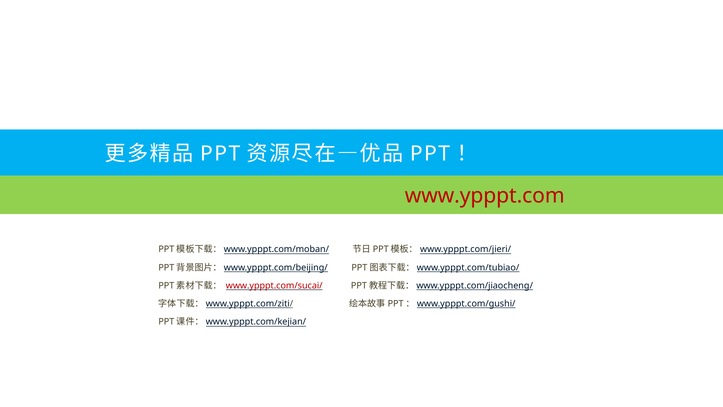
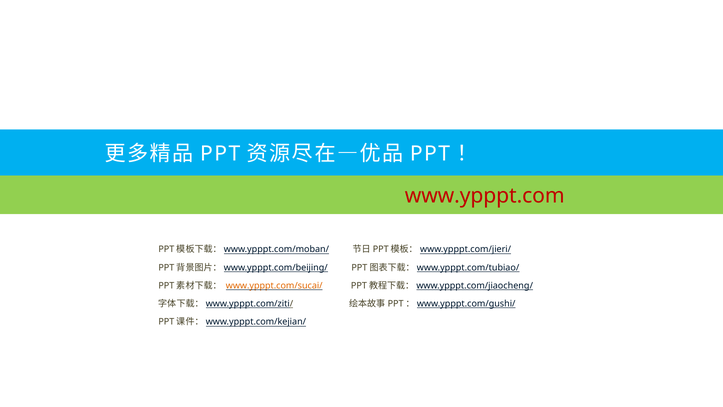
www.ypppt.com/sucai/ colour: red -> orange
